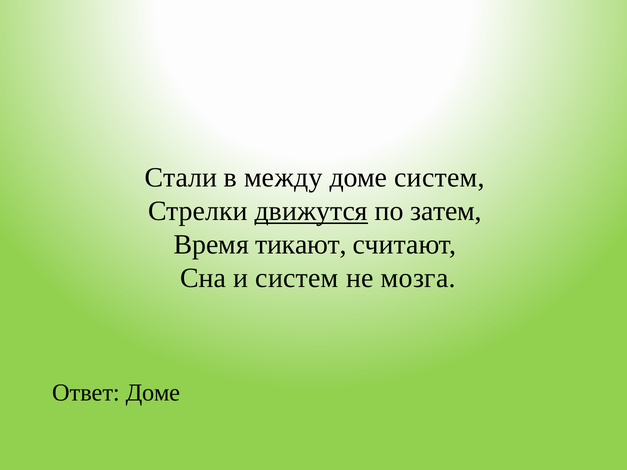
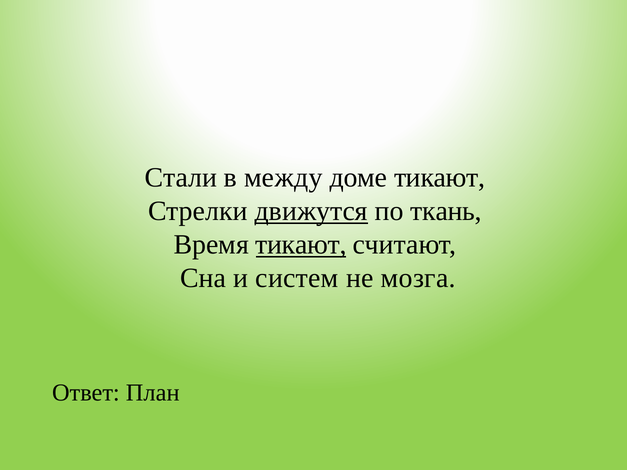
доме систем: систем -> тикают
затем: затем -> ткань
тикают at (301, 245) underline: none -> present
Ответ Доме: Доме -> План
